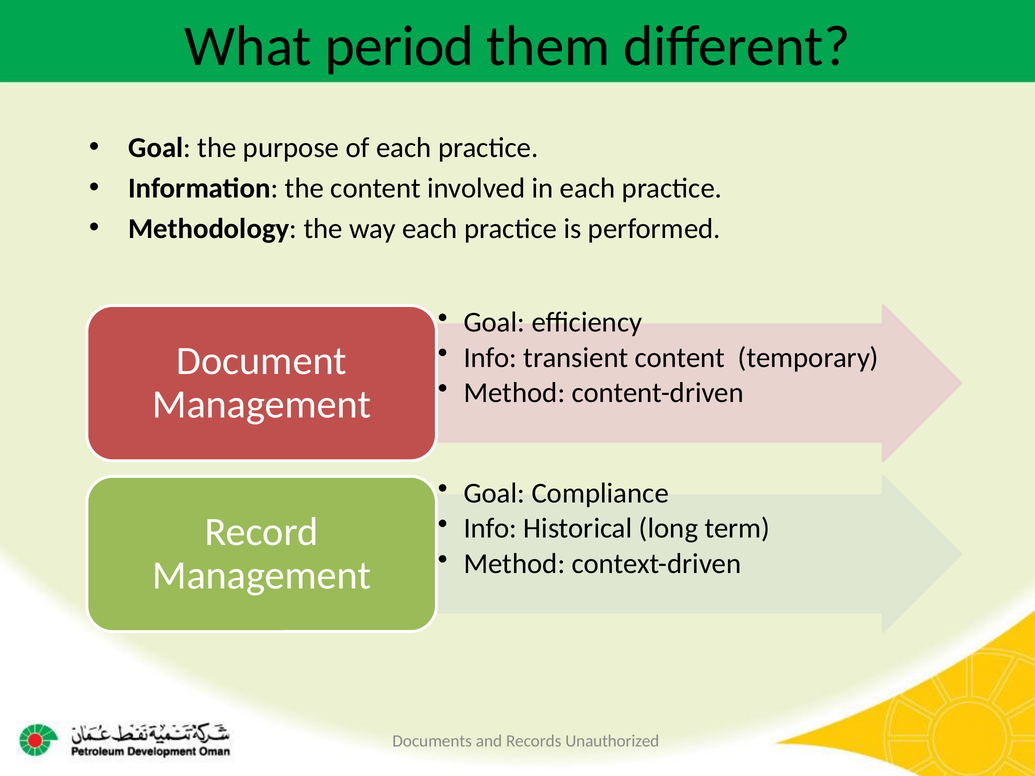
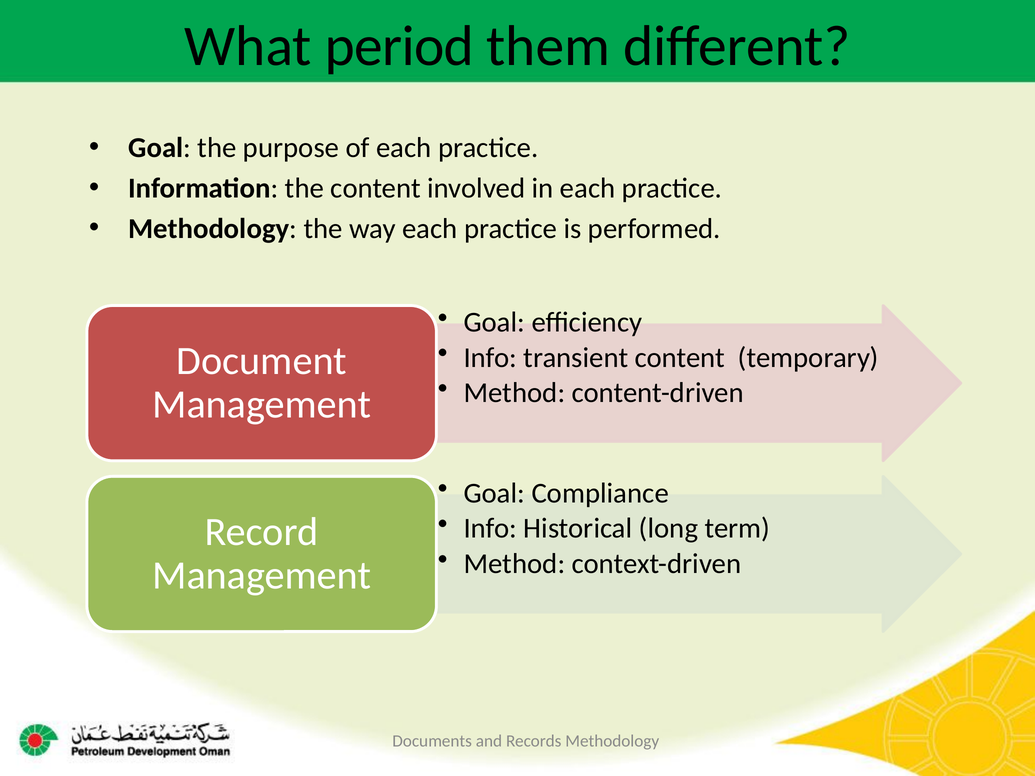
Records Unauthorized: Unauthorized -> Methodology
